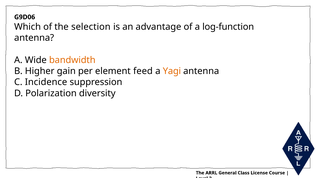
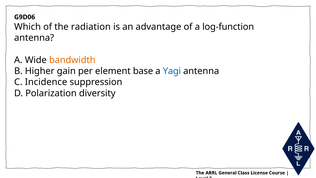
selection: selection -> radiation
feed: feed -> base
Yagi colour: orange -> blue
